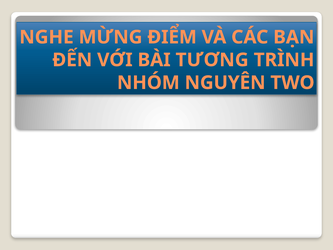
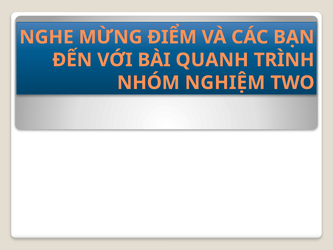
TƯƠNG: TƯƠNG -> QUANH
NGUYÊN: NGUYÊN -> NGHIỆM
